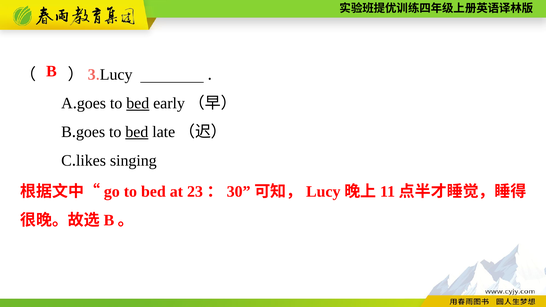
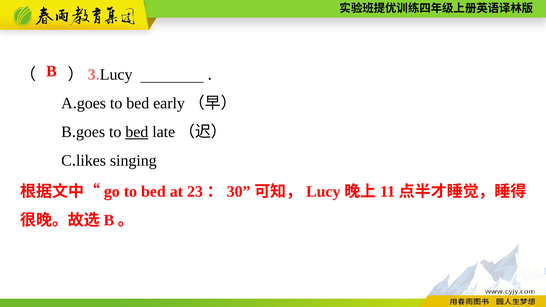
bed at (138, 103) underline: present -> none
